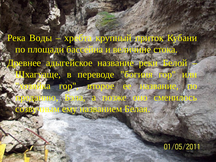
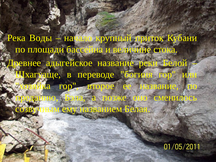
хребта: хребта -> начало
